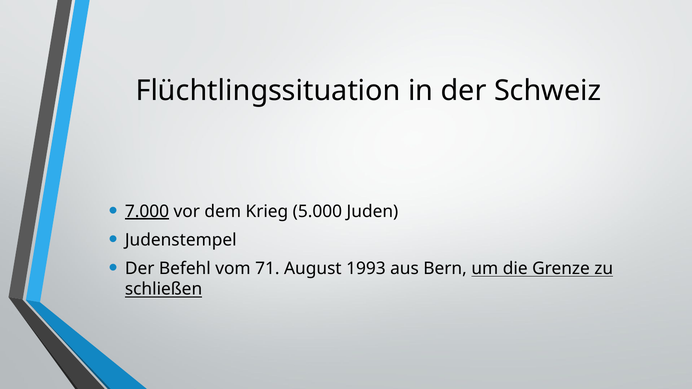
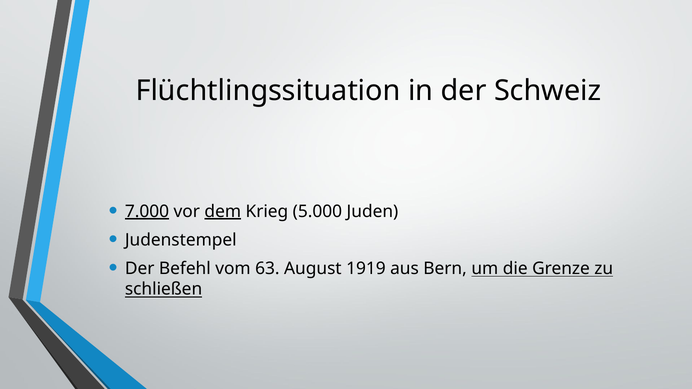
dem underline: none -> present
71: 71 -> 63
1993: 1993 -> 1919
